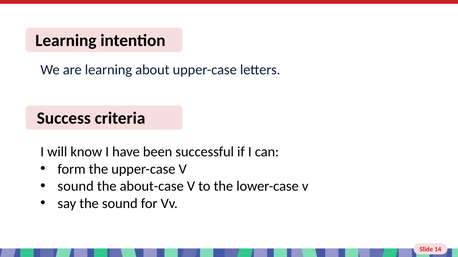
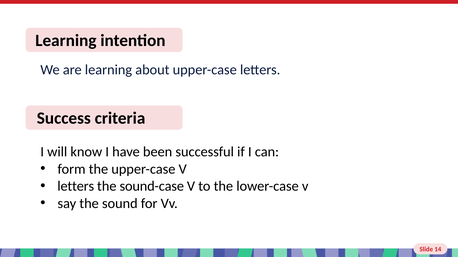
sound at (76, 187): sound -> letters
about-case: about-case -> sound-case
